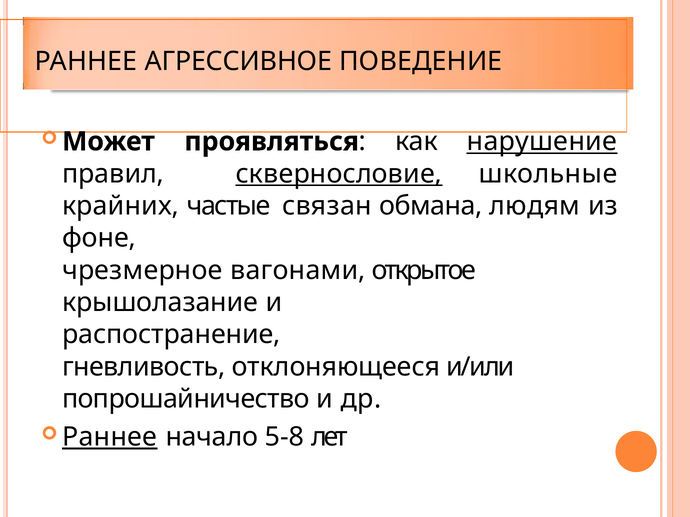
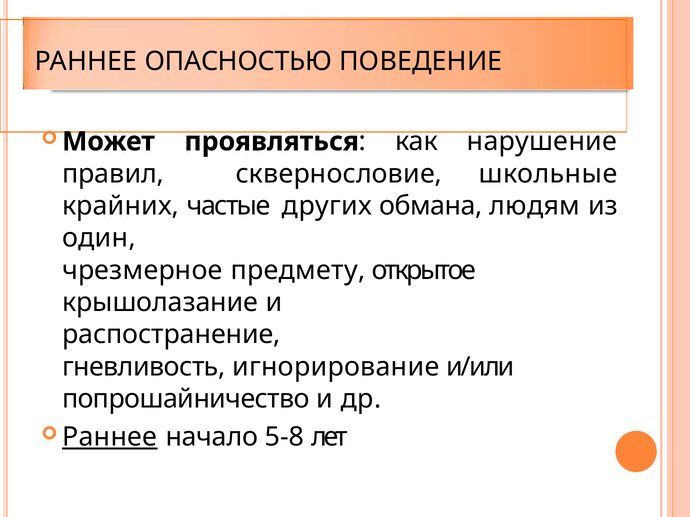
АГРЕССИВНОЕ: АГРЕССИВНОЕ -> ОПАСНОСТЬЮ
нарушение underline: present -> none
сквернословие underline: present -> none
связан: связан -> других
фоне: фоне -> один
вагонами: вагонами -> предмету
отклоняющееся: отклоняющееся -> игнорирование
